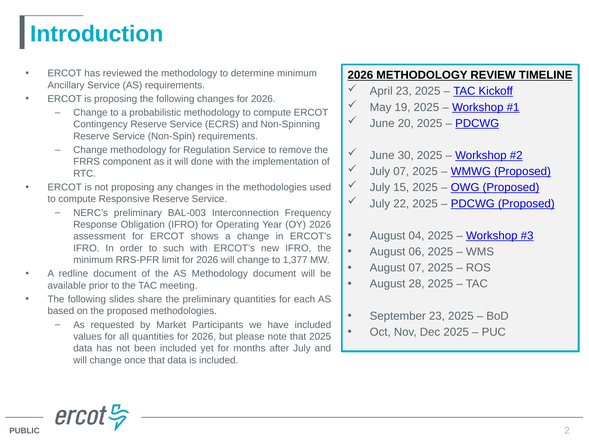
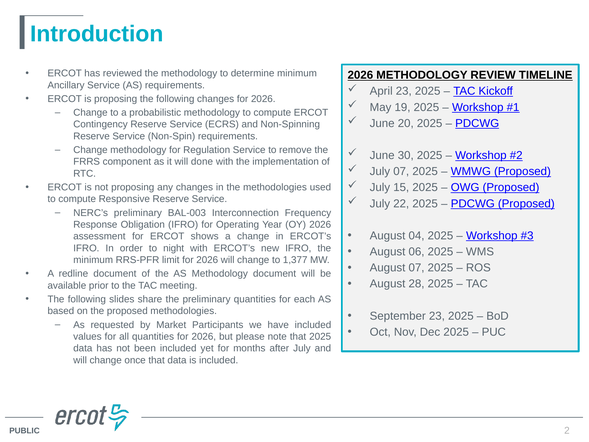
such: such -> night
